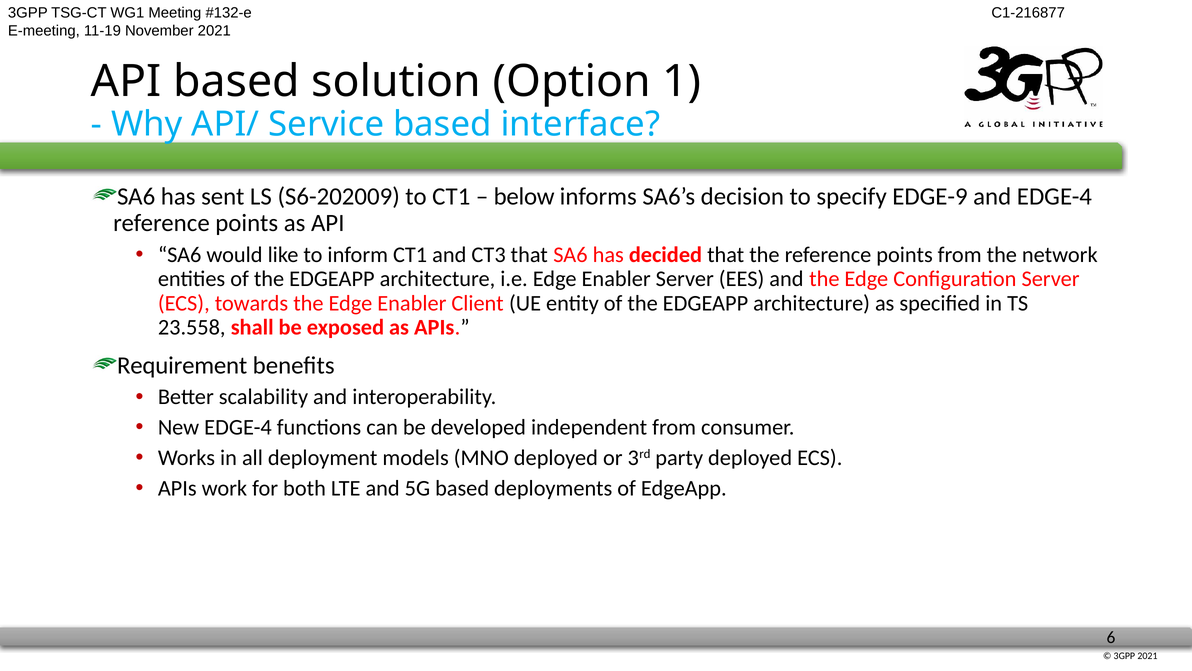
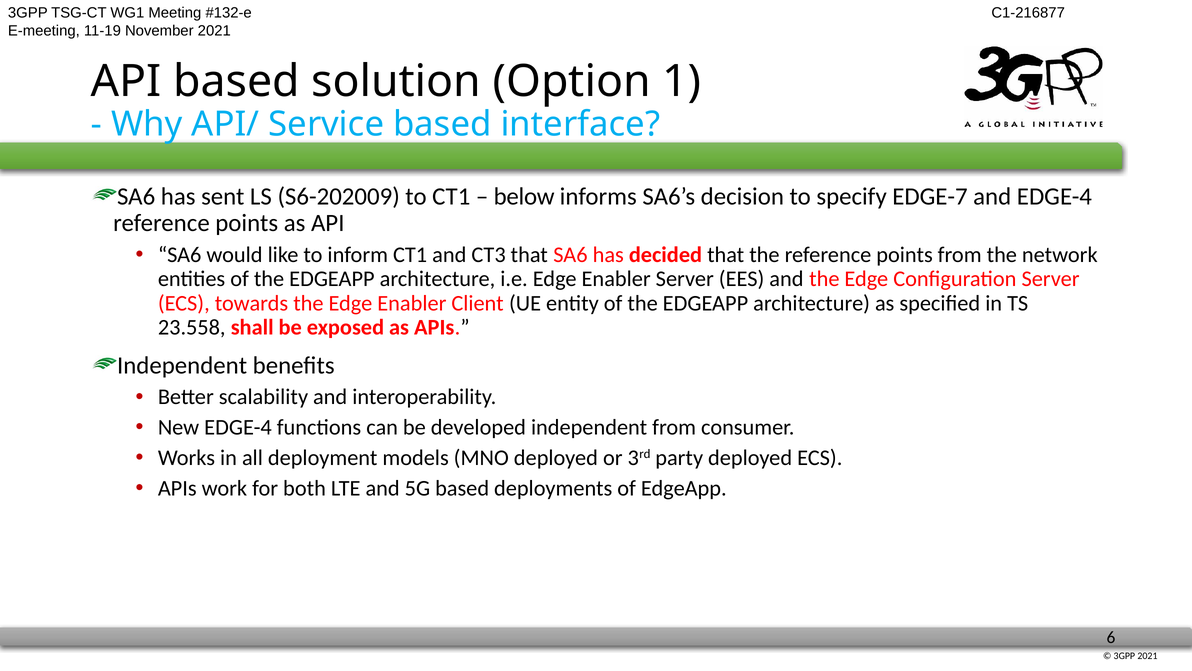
EDGE-9: EDGE-9 -> EDGE-7
Requirement at (182, 365): Requirement -> Independent
